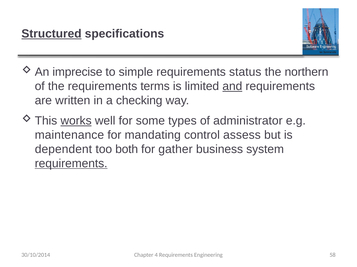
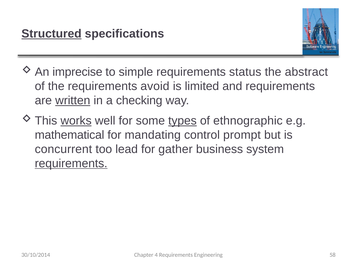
northern: northern -> abstract
terms: terms -> avoid
and underline: present -> none
written underline: none -> present
types underline: none -> present
administrator: administrator -> ethnographic
maintenance: maintenance -> mathematical
assess: assess -> prompt
dependent: dependent -> concurrent
both: both -> lead
